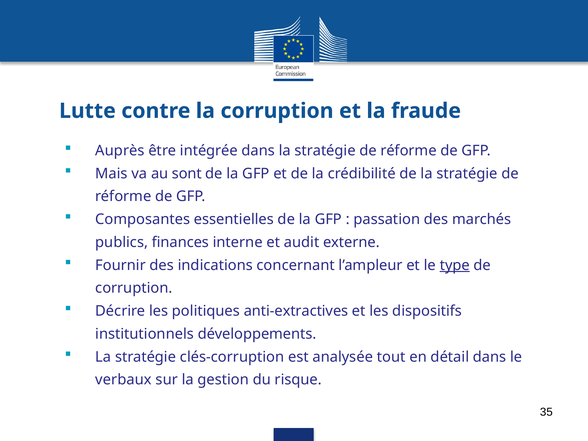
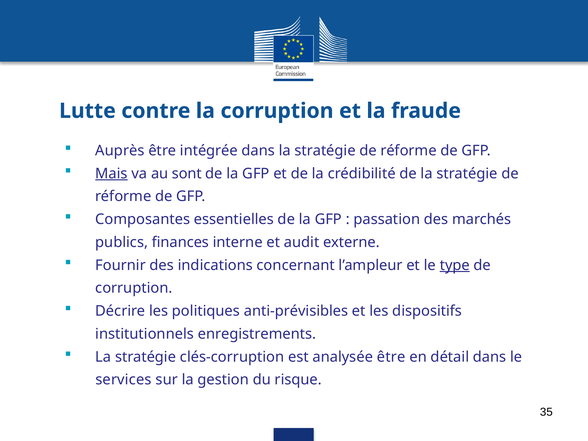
Mais underline: none -> present
anti-extractives: anti-extractives -> anti-prévisibles
développements: développements -> enregistrements
analysée tout: tout -> être
verbaux: verbaux -> services
